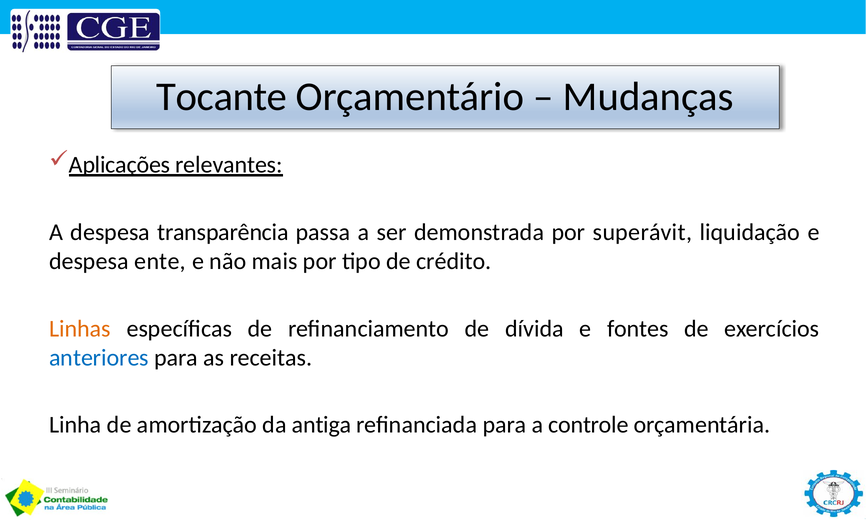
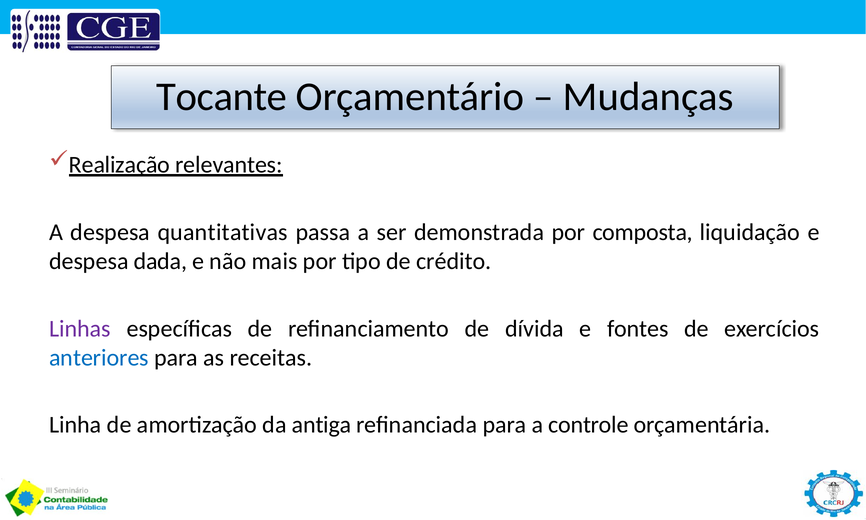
Aplicações: Aplicações -> Realização
transparência: transparência -> quantitativas
superávit: superávit -> composta
ente: ente -> dada
Linhas colour: orange -> purple
